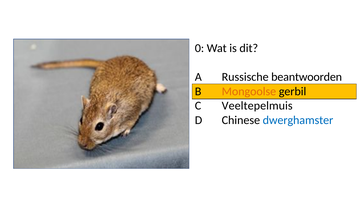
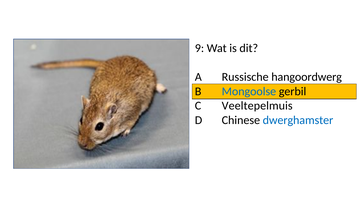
0: 0 -> 9
beantwoorden: beantwoorden -> hangoordwerg
Mongoolse colour: orange -> blue
